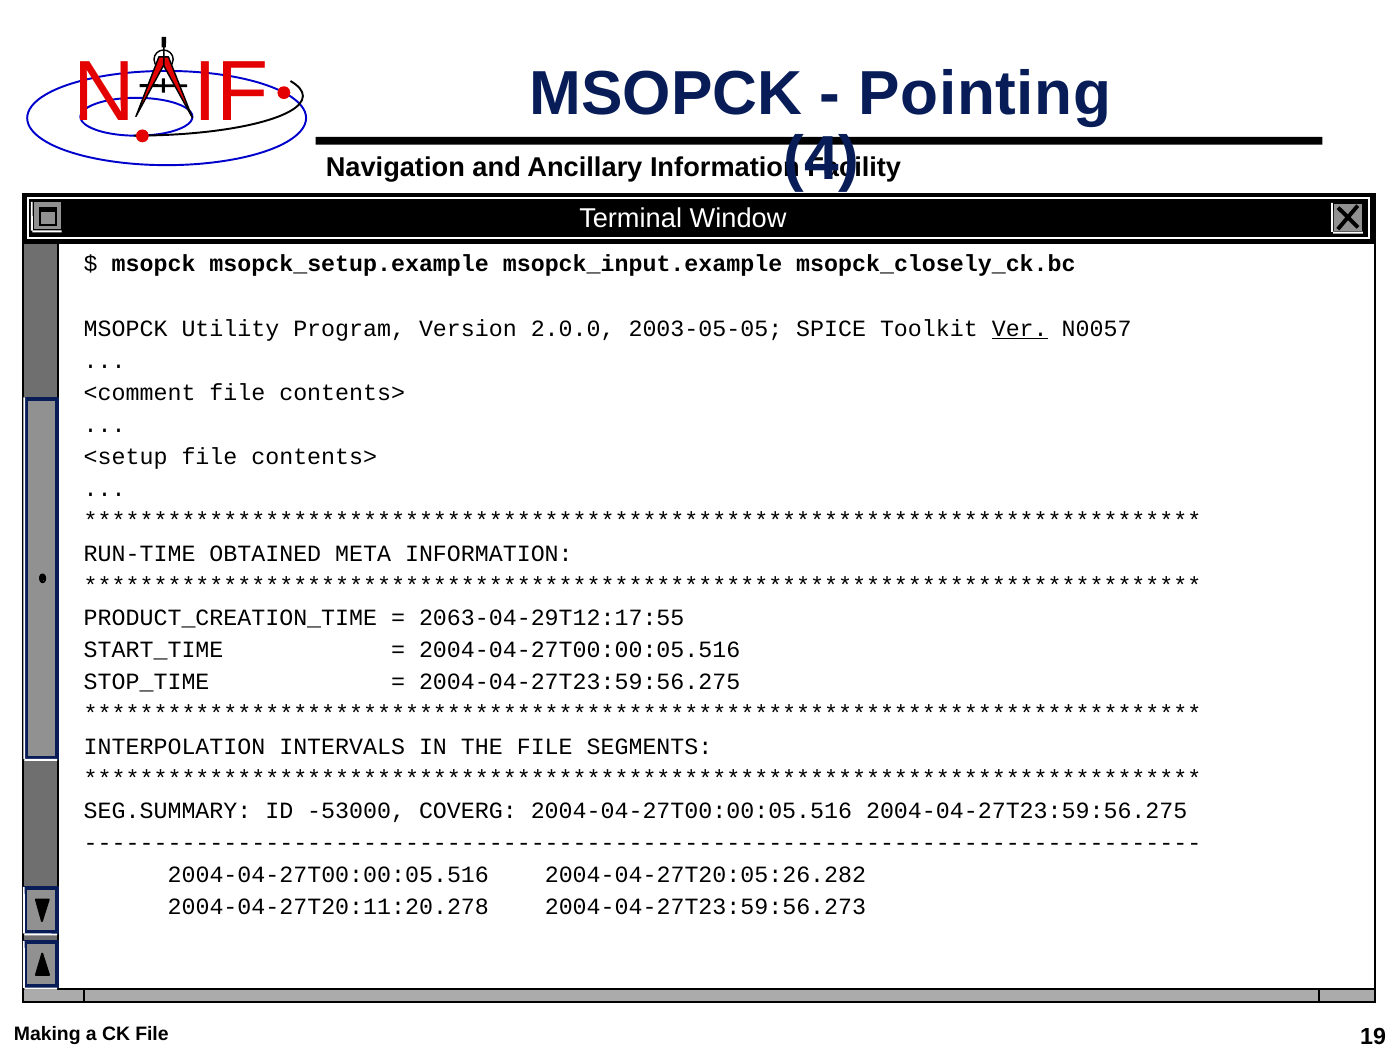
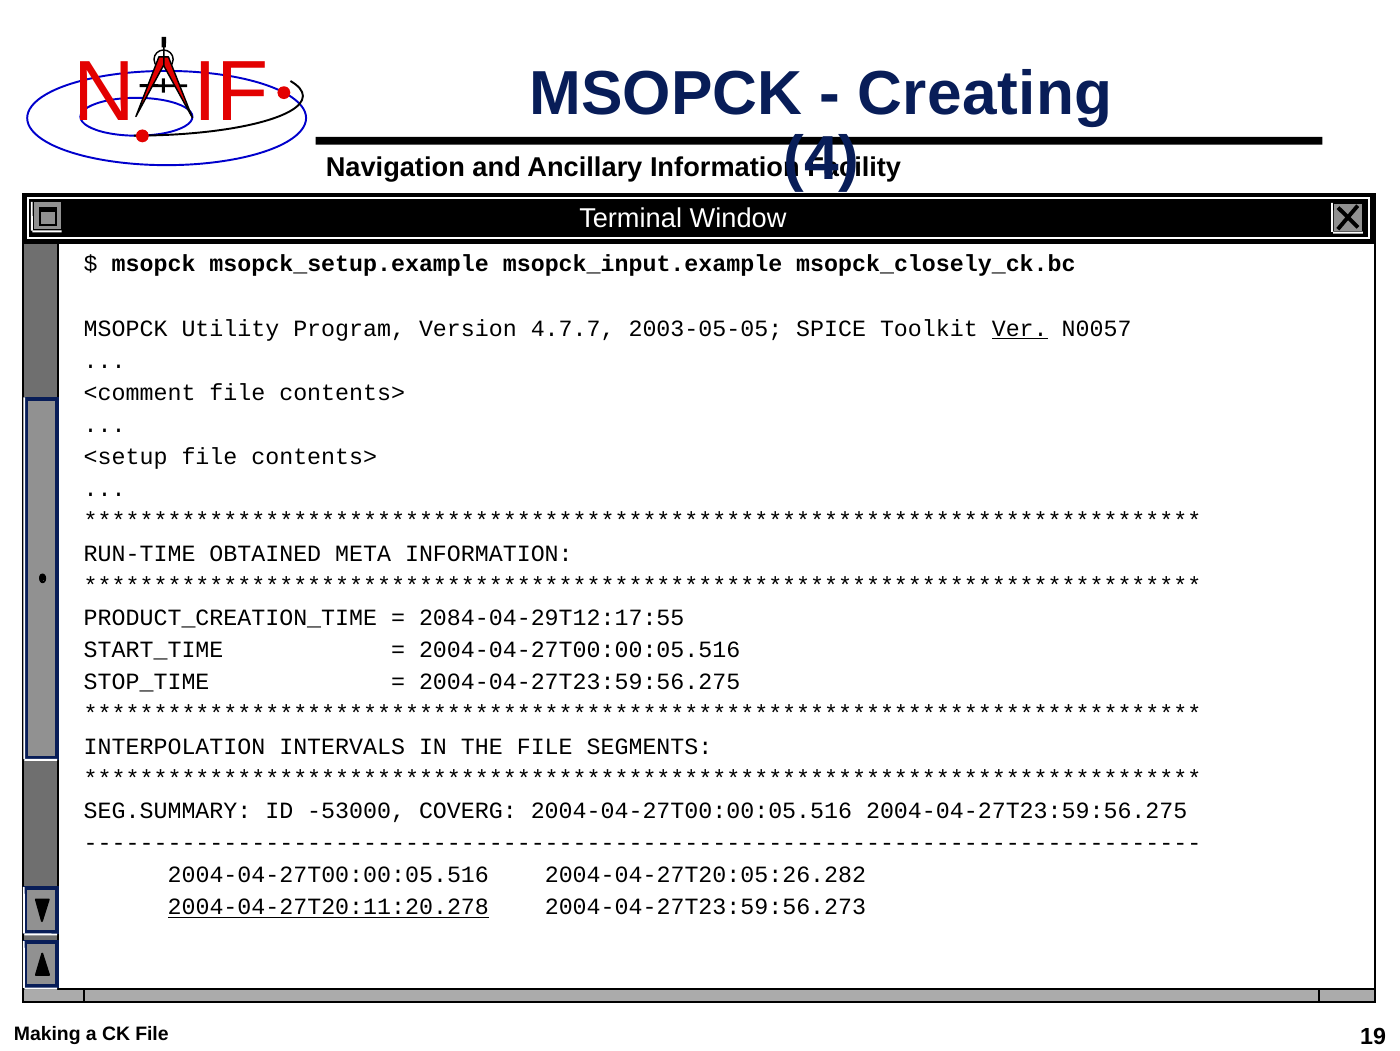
Pointing: Pointing -> Creating
2.0.0: 2.0.0 -> 4.7.7
2063-04-29T12:17:55: 2063-04-29T12:17:55 -> 2084-04-29T12:17:55
2004-04-27T20:11:20.278 underline: none -> present
